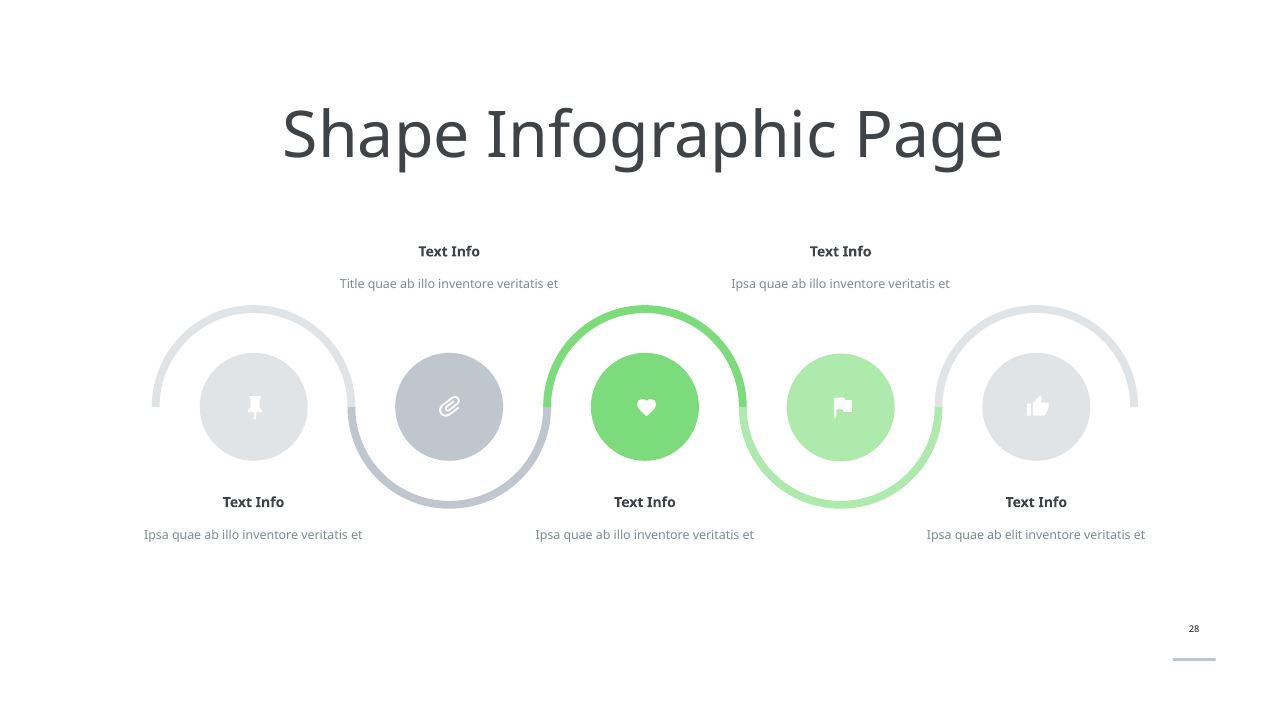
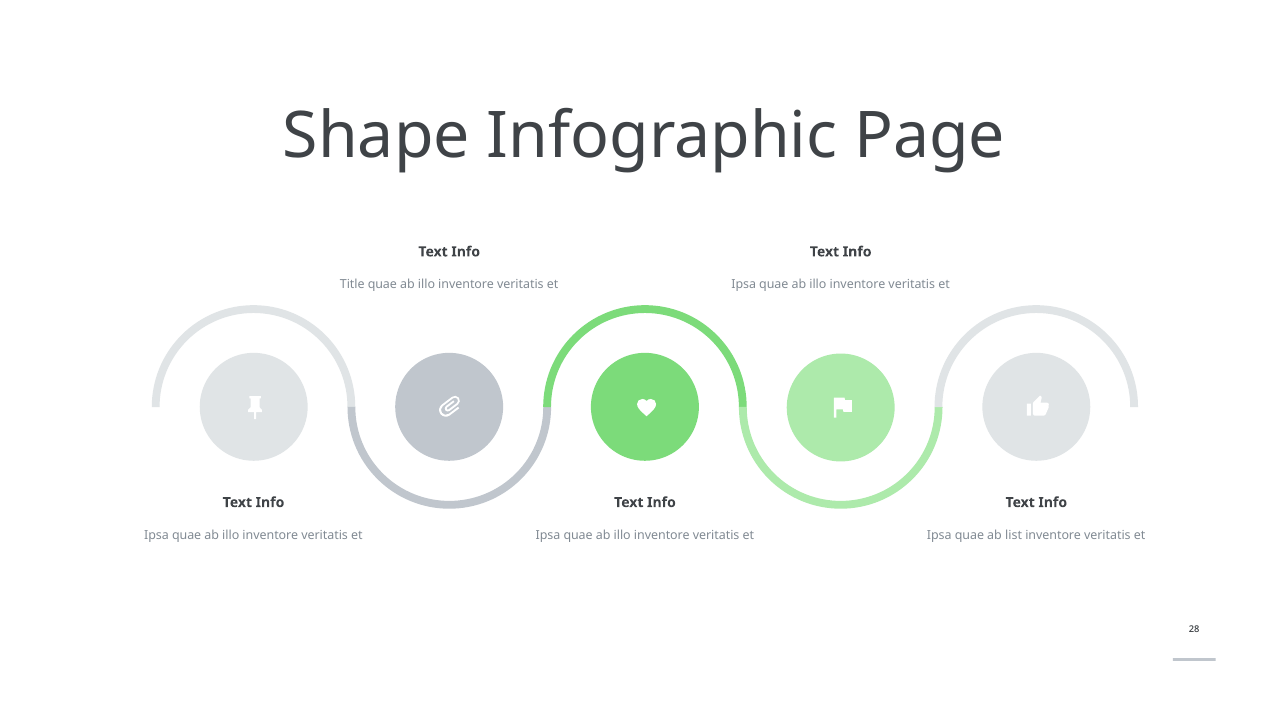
elit: elit -> list
